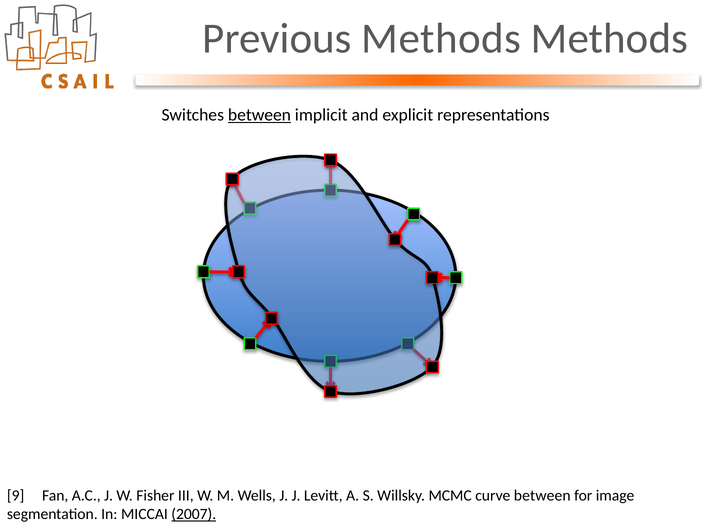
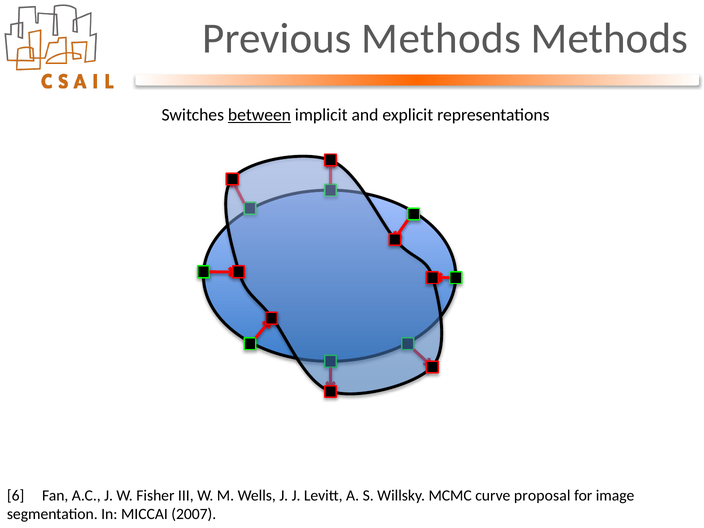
9: 9 -> 6
curve between: between -> proposal
2007 underline: present -> none
